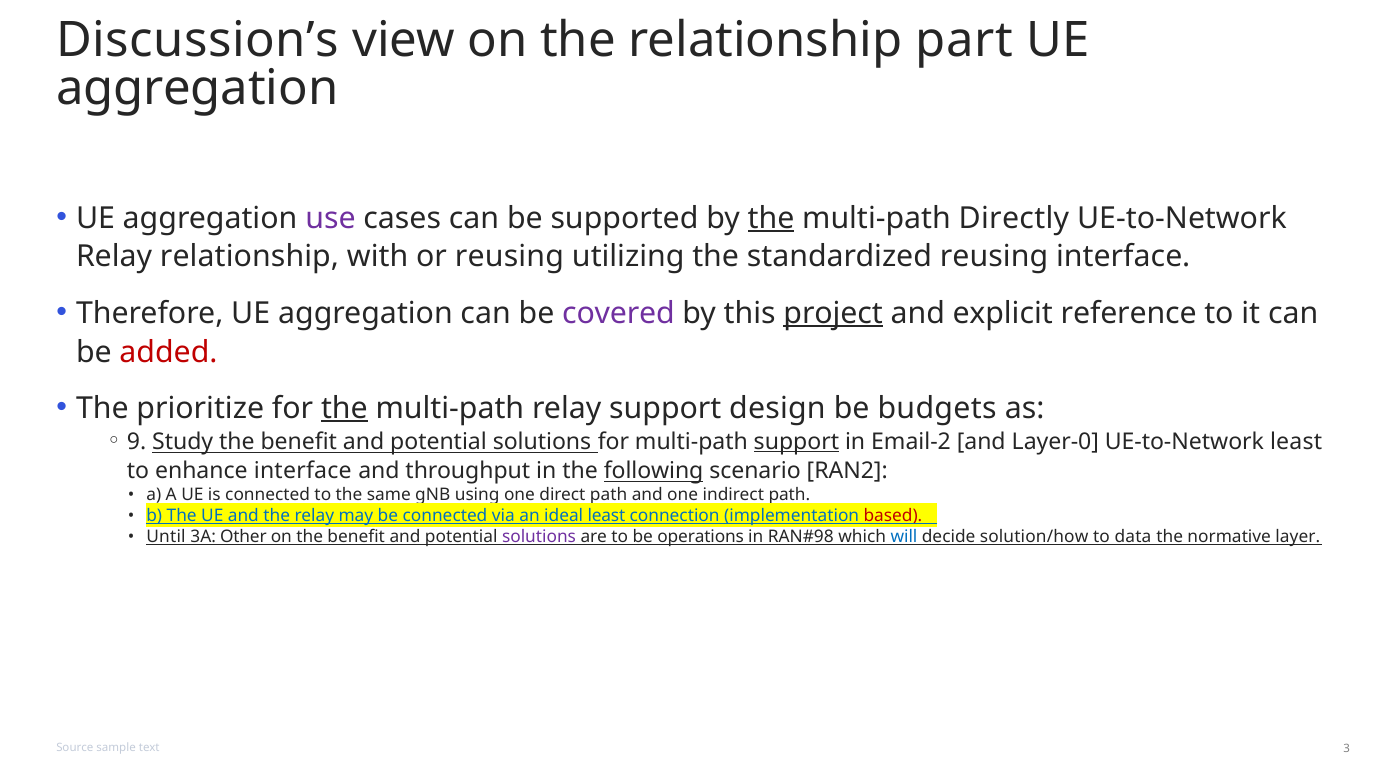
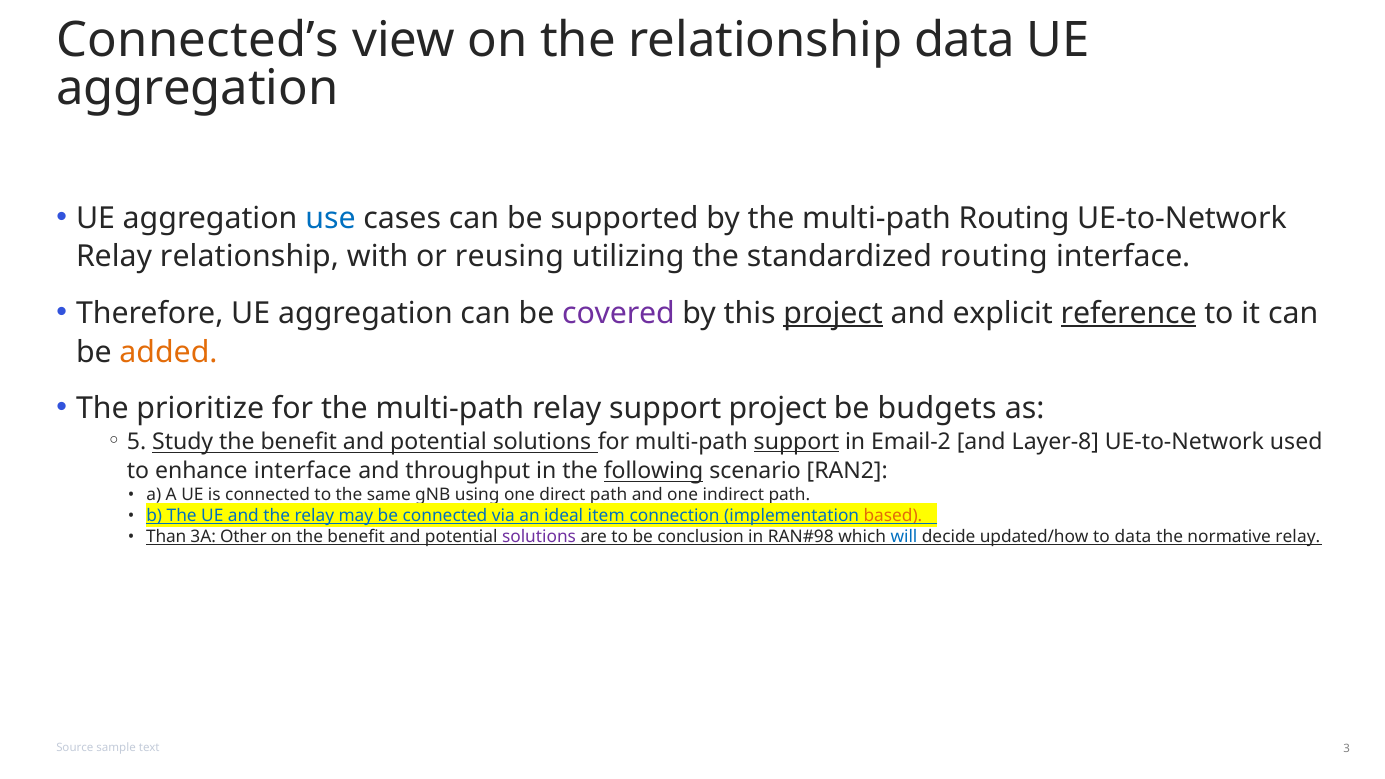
Discussion’s: Discussion’s -> Connected’s
relationship part: part -> data
use colour: purple -> blue
the at (771, 218) underline: present -> none
multi-path Directly: Directly -> Routing
standardized reusing: reusing -> routing
reference underline: none -> present
added colour: red -> orange
the at (344, 408) underline: present -> none
support design: design -> project
9: 9 -> 5
Layer-0: Layer-0 -> Layer-8
UE-to-Network least: least -> used
ideal least: least -> item
based colour: red -> orange
Until: Until -> Than
operations: operations -> conclusion
solution/how: solution/how -> updated/how
normative layer: layer -> relay
